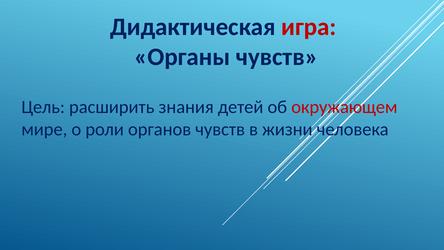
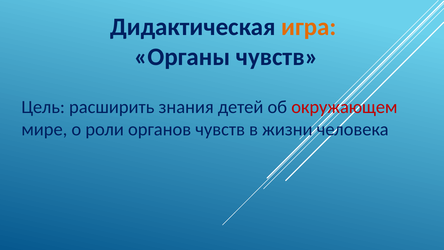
игра colour: red -> orange
